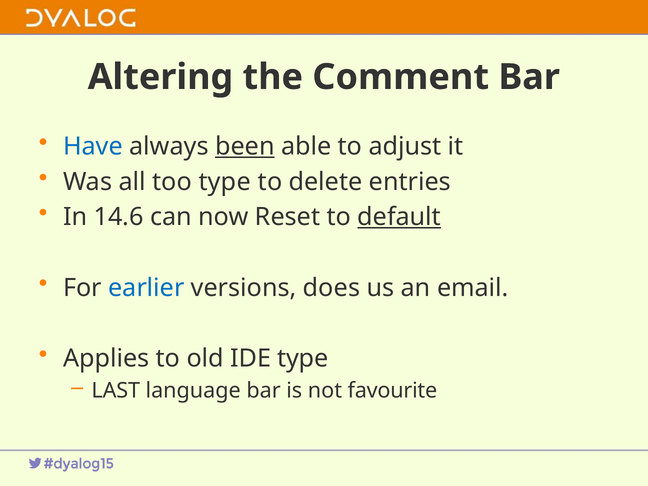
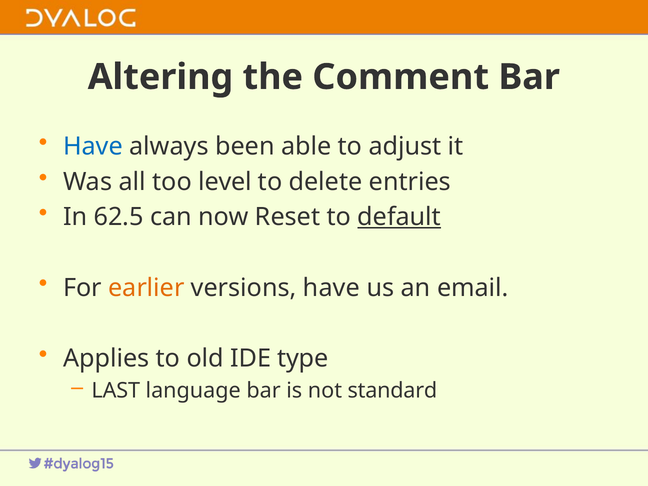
been underline: present -> none
too type: type -> level
14.6: 14.6 -> 62.5
earlier colour: blue -> orange
versions does: does -> have
favourite: favourite -> standard
